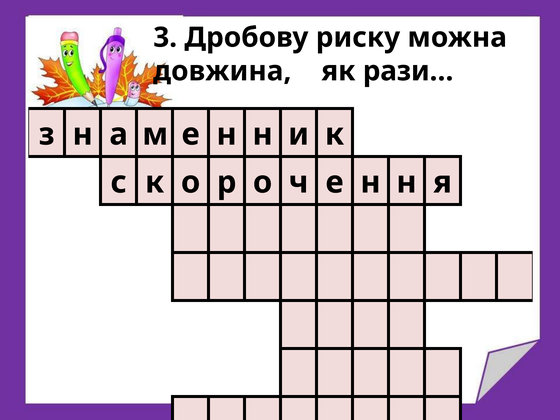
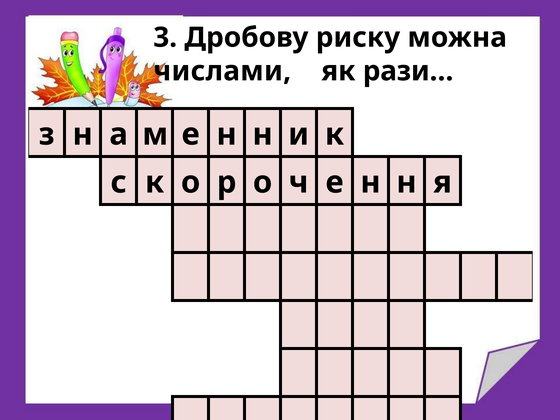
довжина: довжина -> числами
